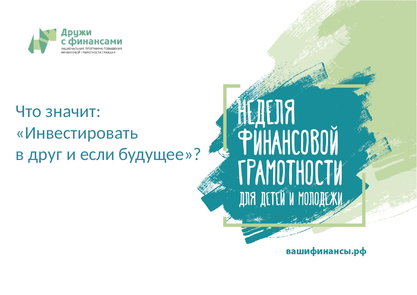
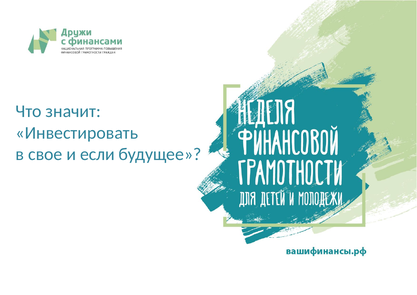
друг: друг -> свое
